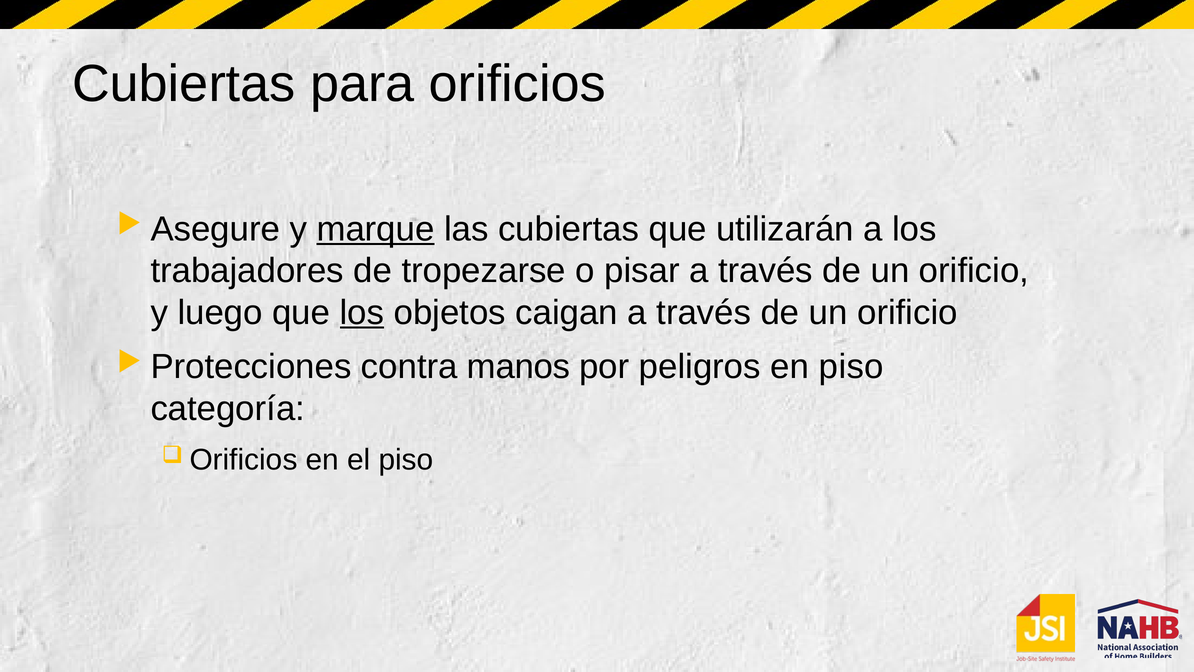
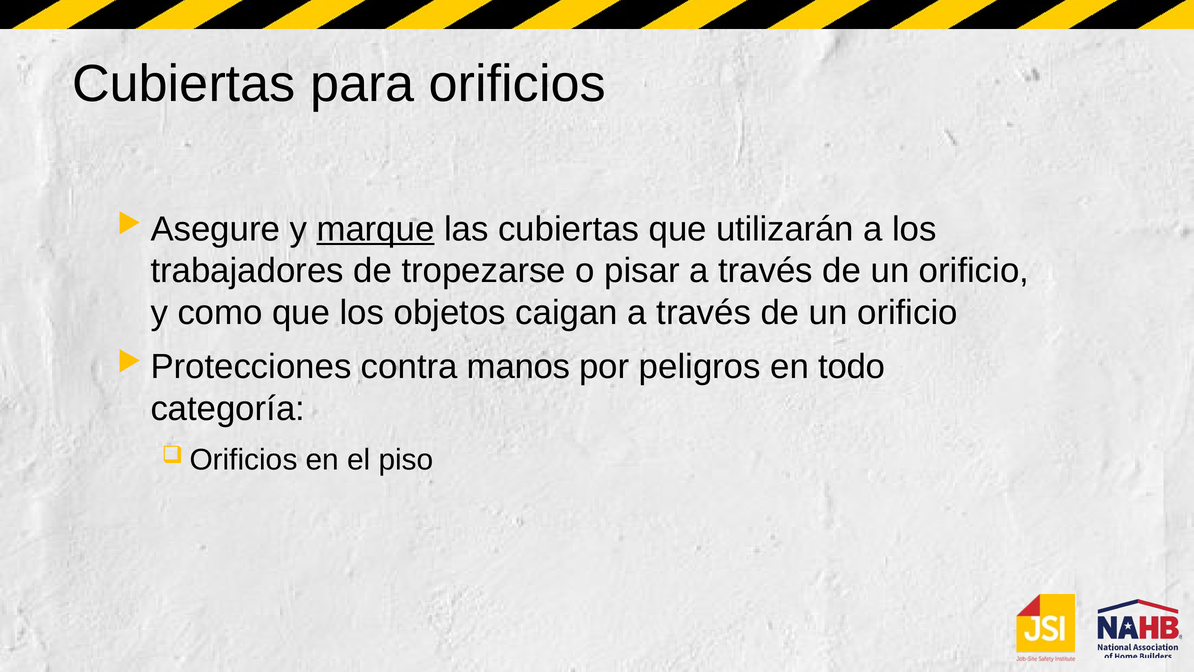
luego: luego -> como
los at (362, 313) underline: present -> none
en piso: piso -> todo
